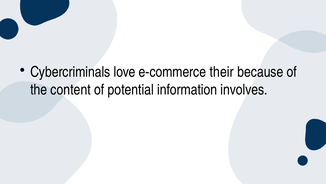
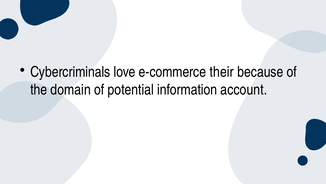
content: content -> domain
involves: involves -> account
